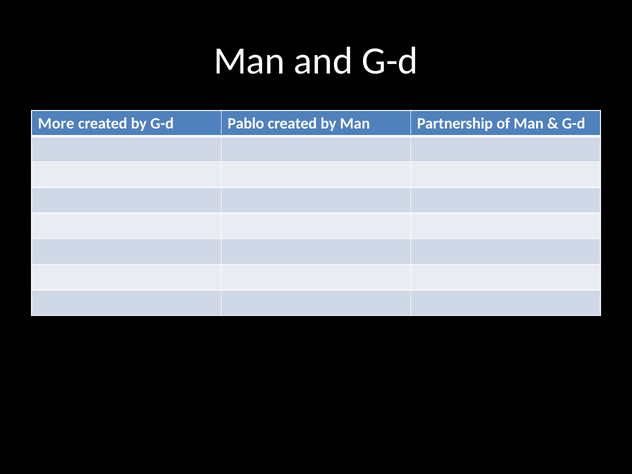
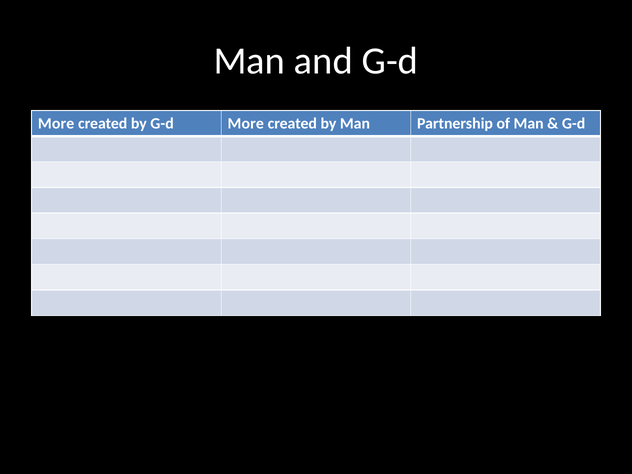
by G-d Pablo: Pablo -> More
